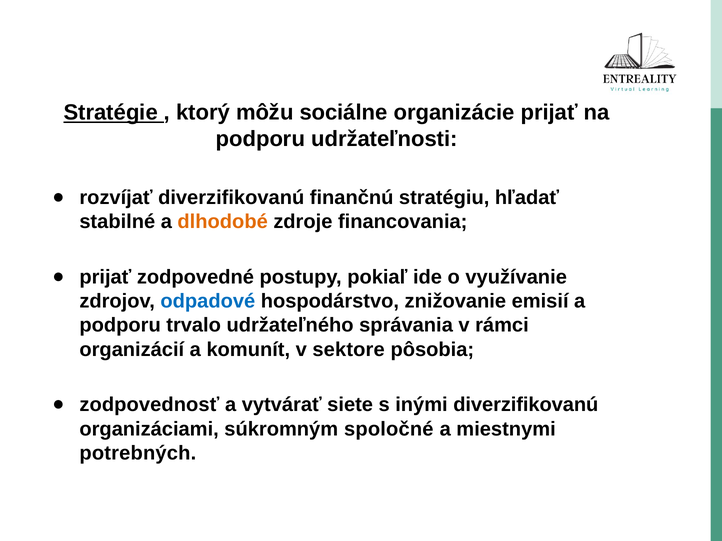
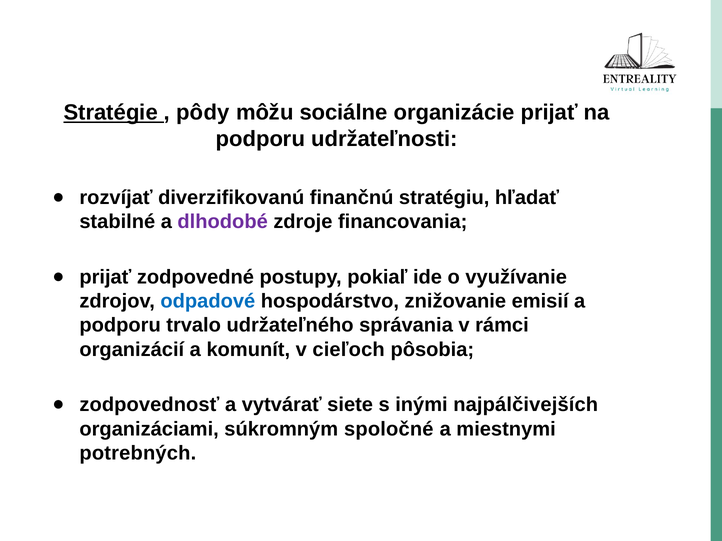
ktorý: ktorý -> pôdy
dlhodobé colour: orange -> purple
sektore: sektore -> cieľoch
inými diverzifikovanú: diverzifikovanú -> najpálčivejších
